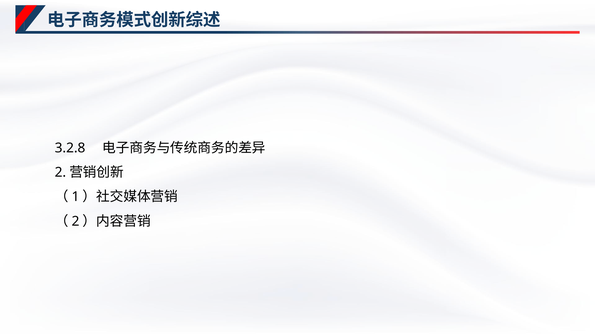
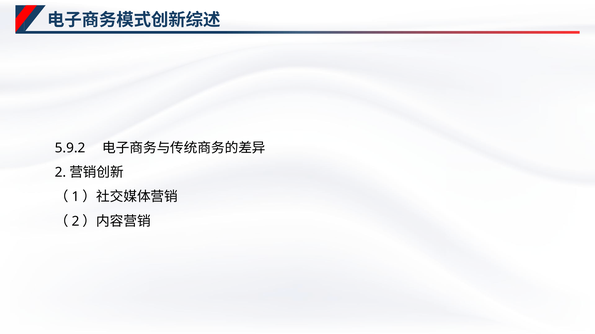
3.2.8: 3.2.8 -> 5.9.2
